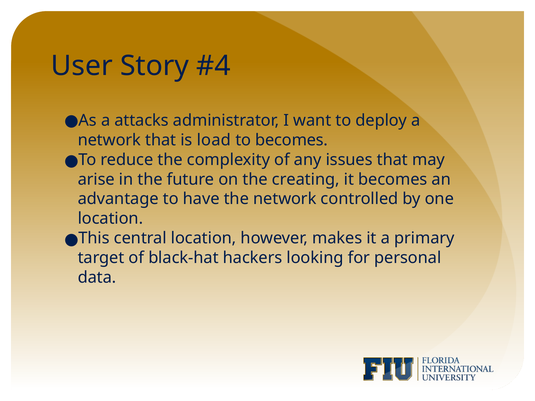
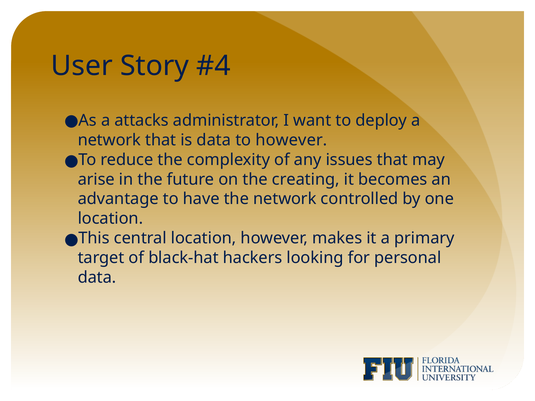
is load: load -> data
to becomes: becomes -> however
